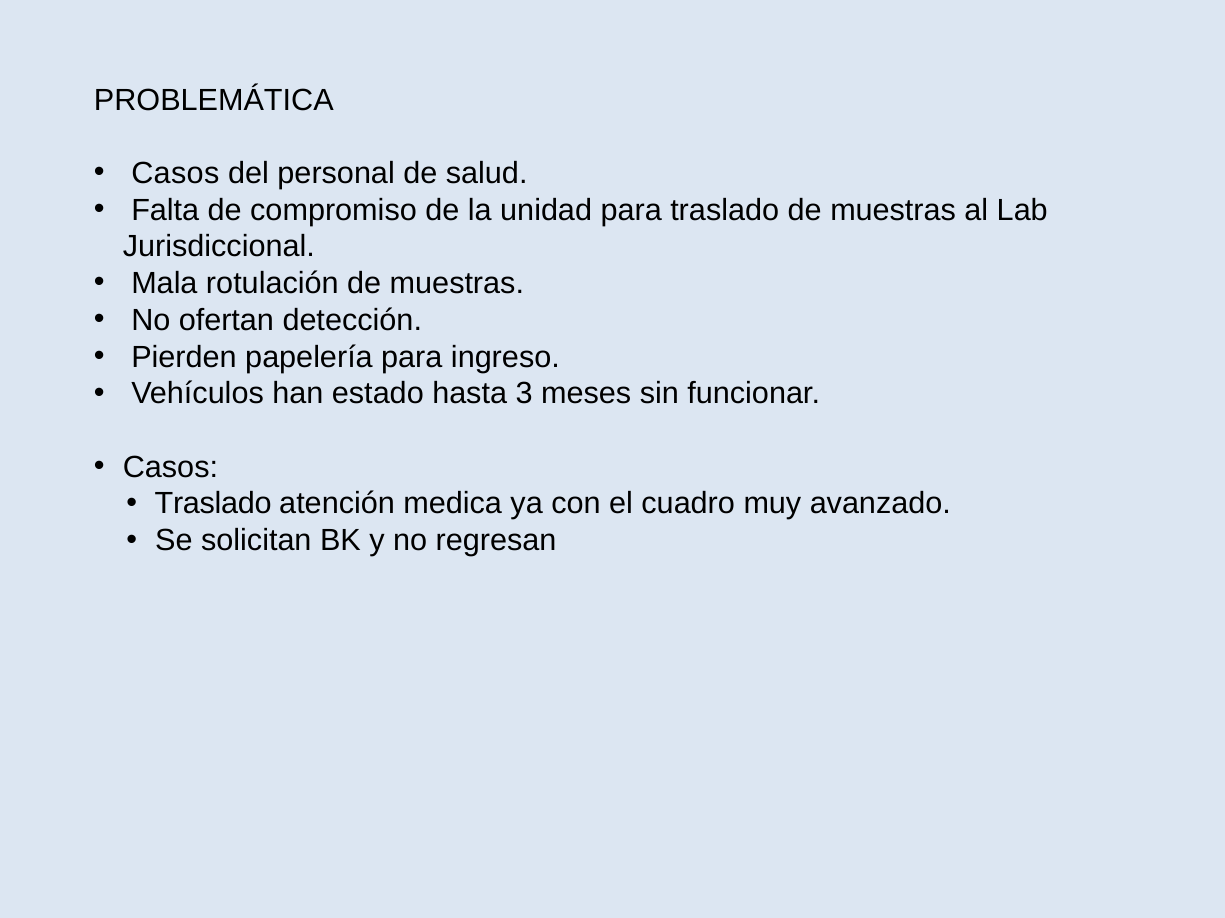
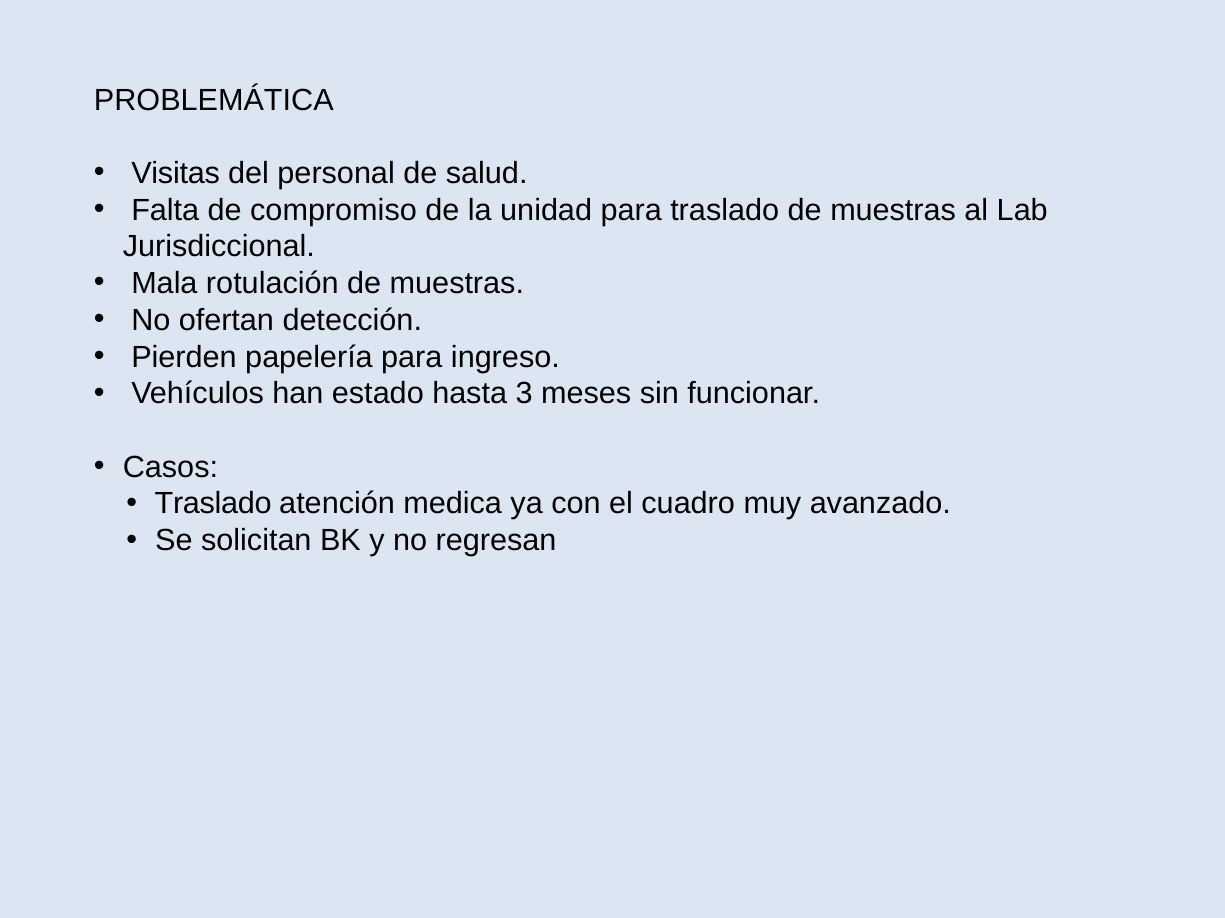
Casos at (175, 173): Casos -> Visitas
